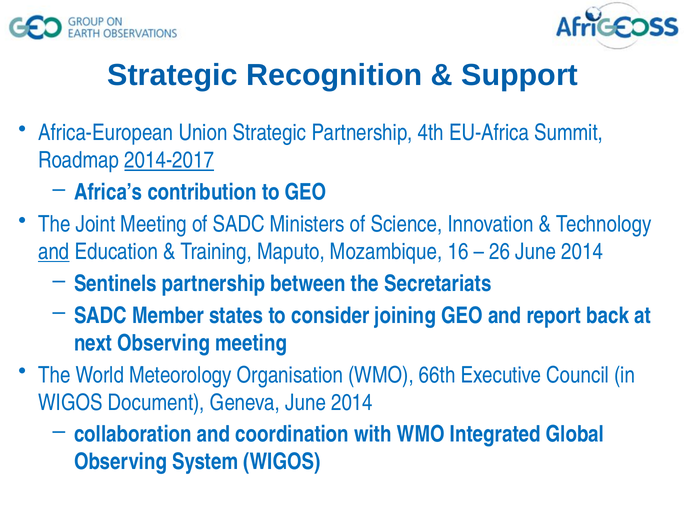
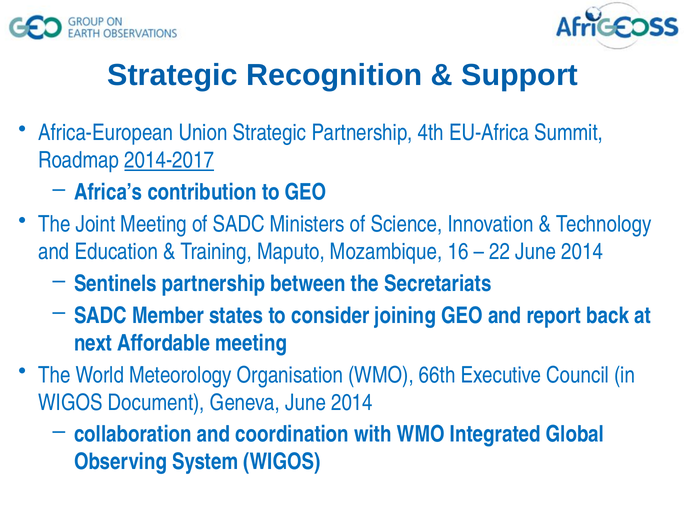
and at (54, 252) underline: present -> none
26: 26 -> 22
next Observing: Observing -> Affordable
